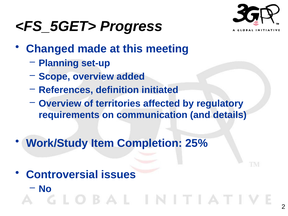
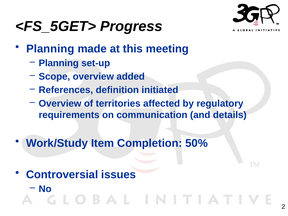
Changed at (50, 49): Changed -> Planning
25%: 25% -> 50%
